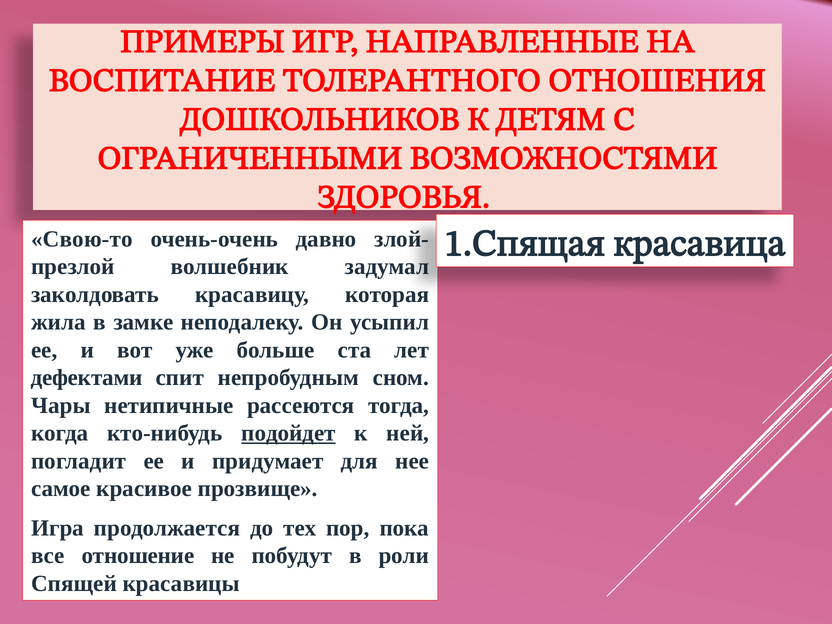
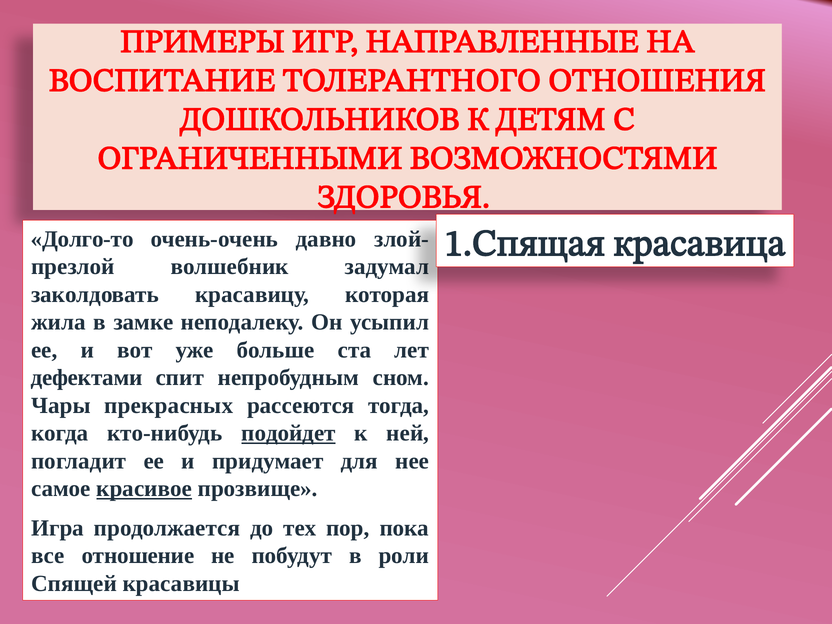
Свою-то: Свою-то -> Долго-то
нетипичные: нетипичные -> прекрасных
красивое underline: none -> present
